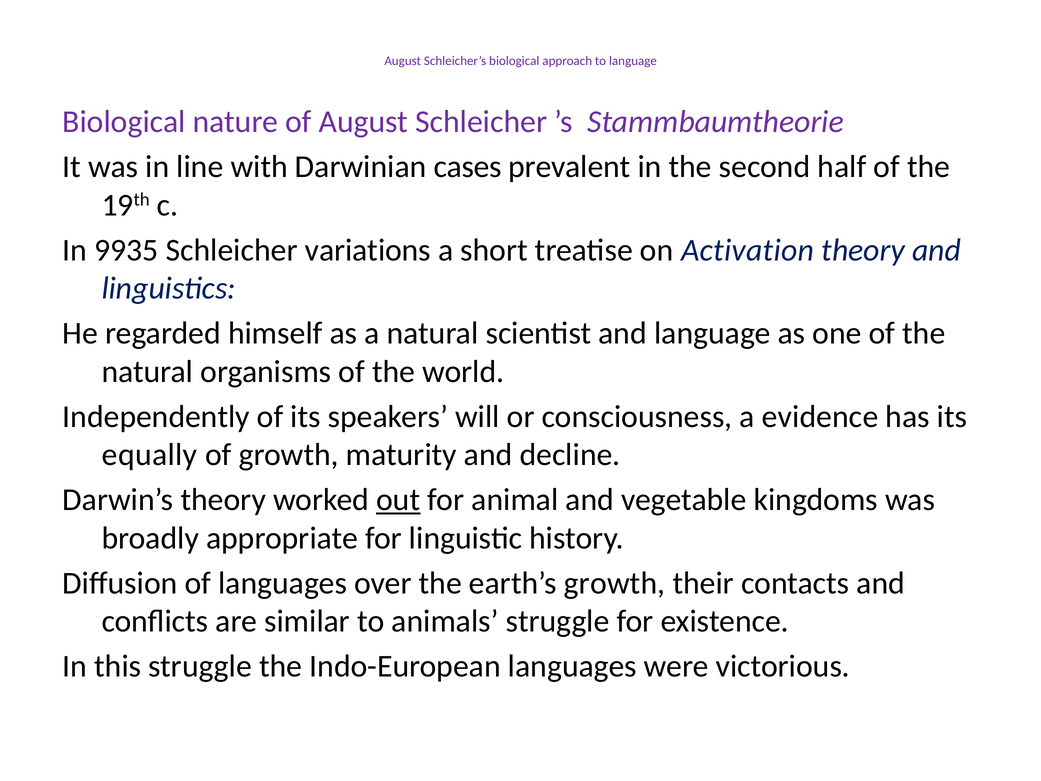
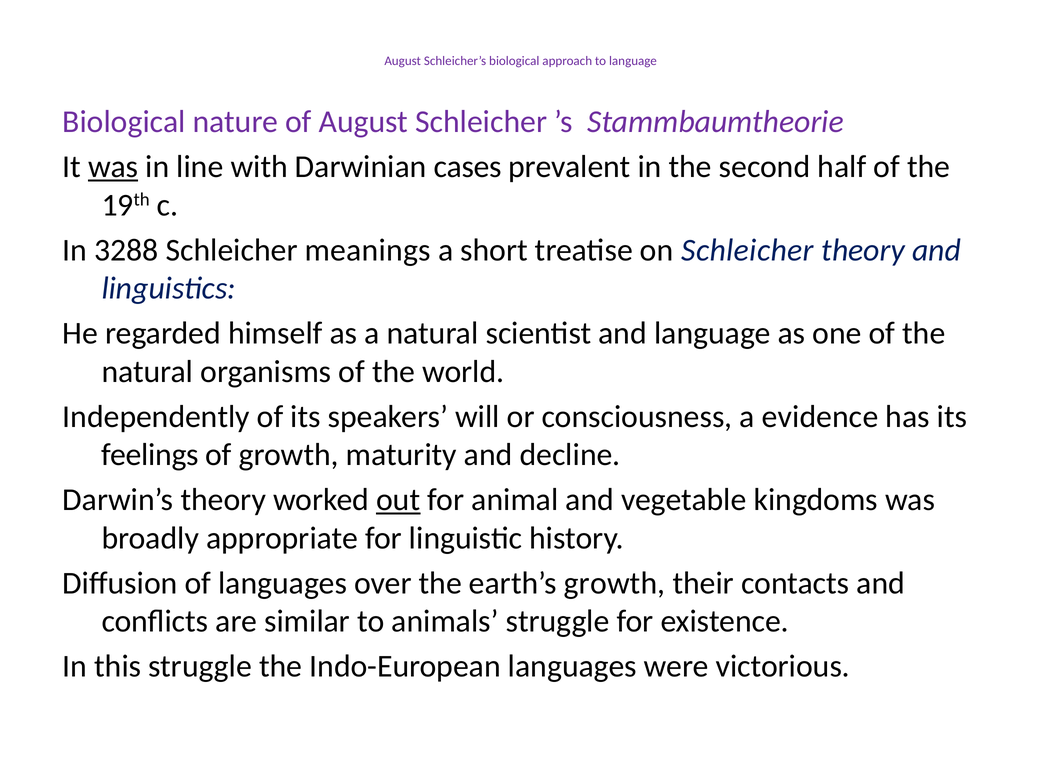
was at (113, 167) underline: none -> present
9935: 9935 -> 3288
variations: variations -> meanings
on Activation: Activation -> Schleicher
equally: equally -> feelings
